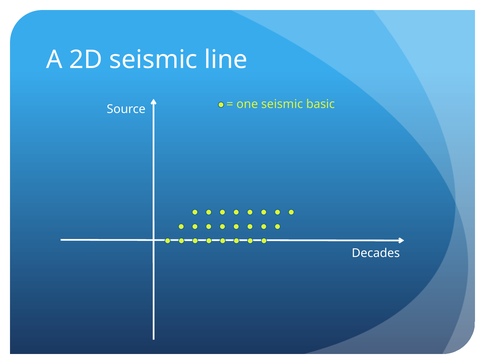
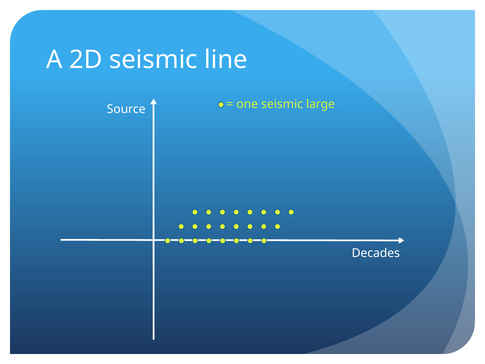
basic: basic -> large
